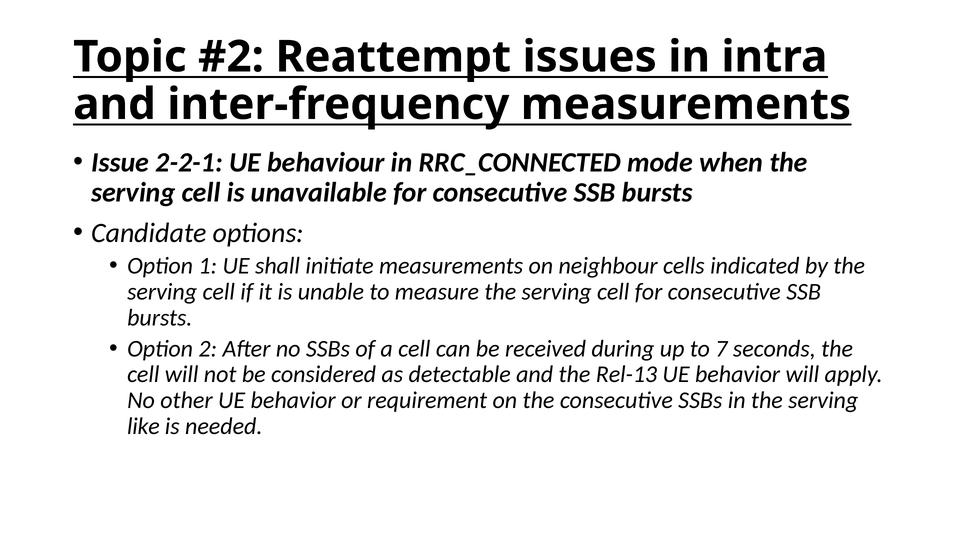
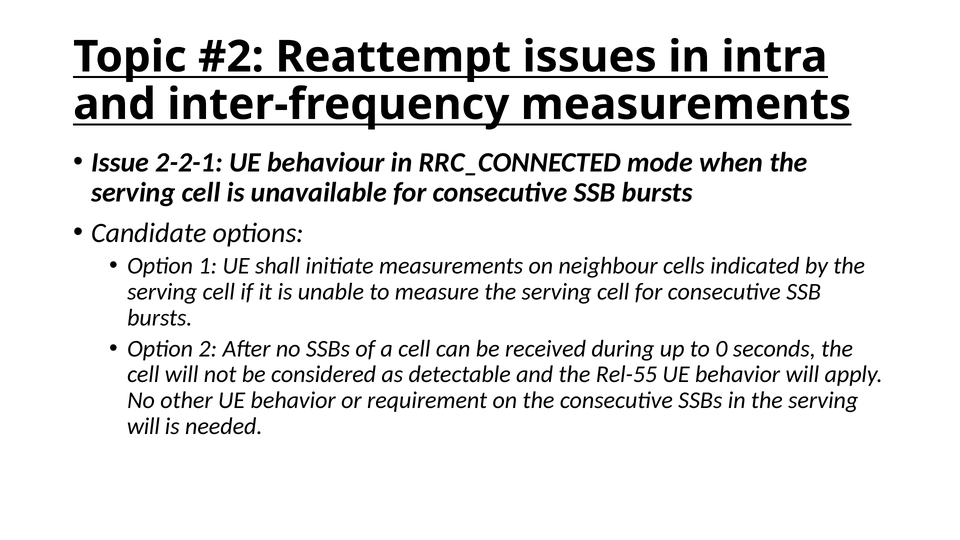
7: 7 -> 0
Rel-13: Rel-13 -> Rel-55
like at (143, 426): like -> will
